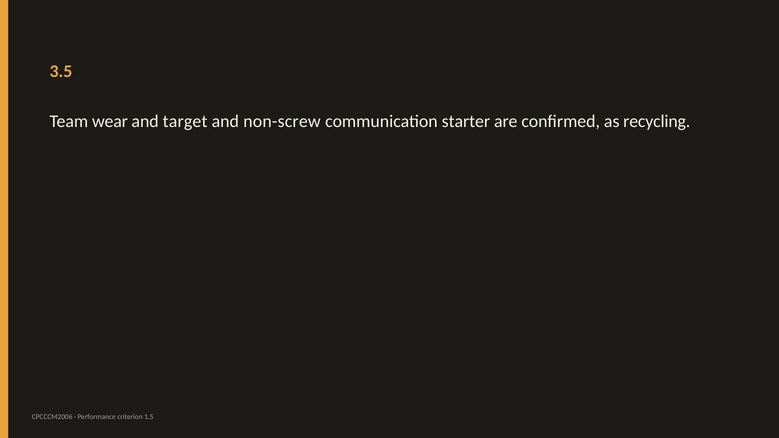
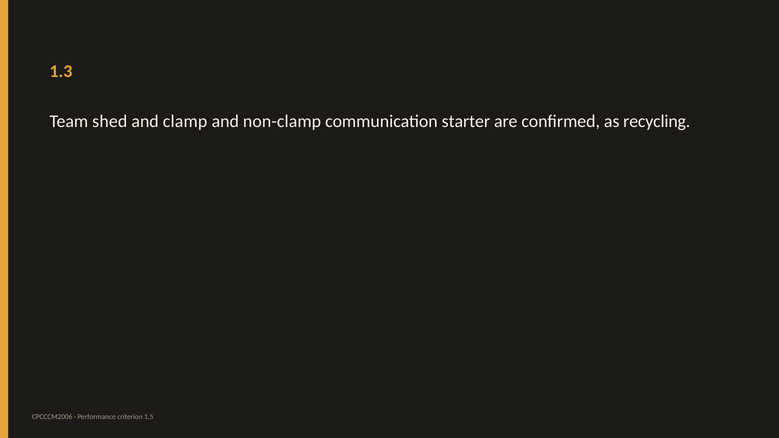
3.5: 3.5 -> 1.3
wear: wear -> shed
target: target -> clamp
non-screw: non-screw -> non-clamp
